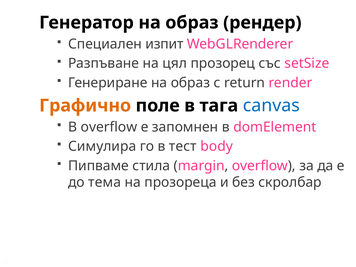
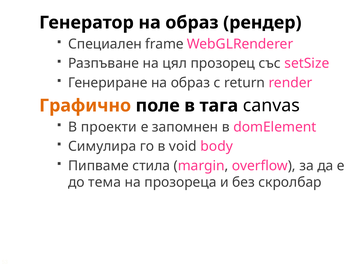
изпит: изпит -> frame
canvas colour: blue -> black
В overflow: overflow -> проекти
тест: тест -> void
